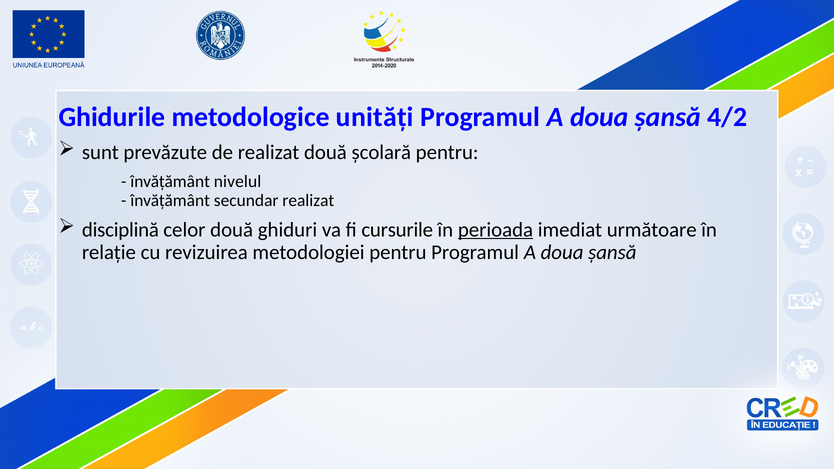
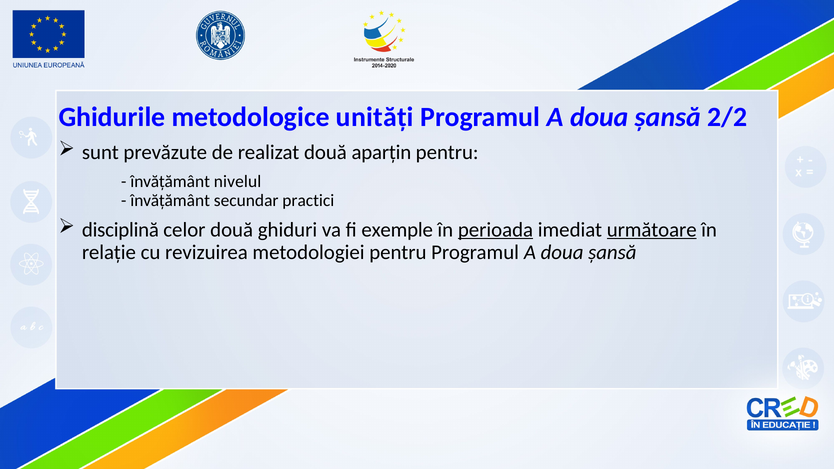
4/2: 4/2 -> 2/2
școlară: școlară -> aparțin
secundar realizat: realizat -> practici
cursurile: cursurile -> exemple
următoare underline: none -> present
